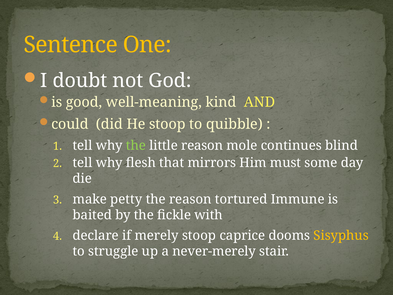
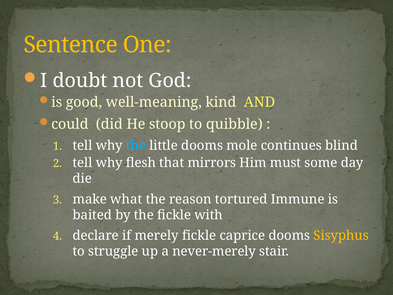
the at (136, 145) colour: light green -> light blue
little reason: reason -> dooms
petty: petty -> what
merely stoop: stoop -> fickle
